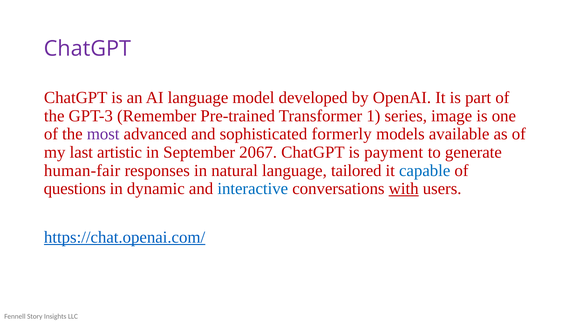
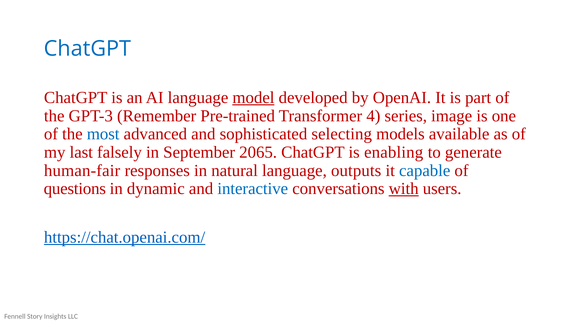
ChatGPT at (88, 48) colour: purple -> blue
model underline: none -> present
1: 1 -> 4
most colour: purple -> blue
formerly: formerly -> selecting
artistic: artistic -> falsely
2067: 2067 -> 2065
payment: payment -> enabling
tailored: tailored -> outputs
